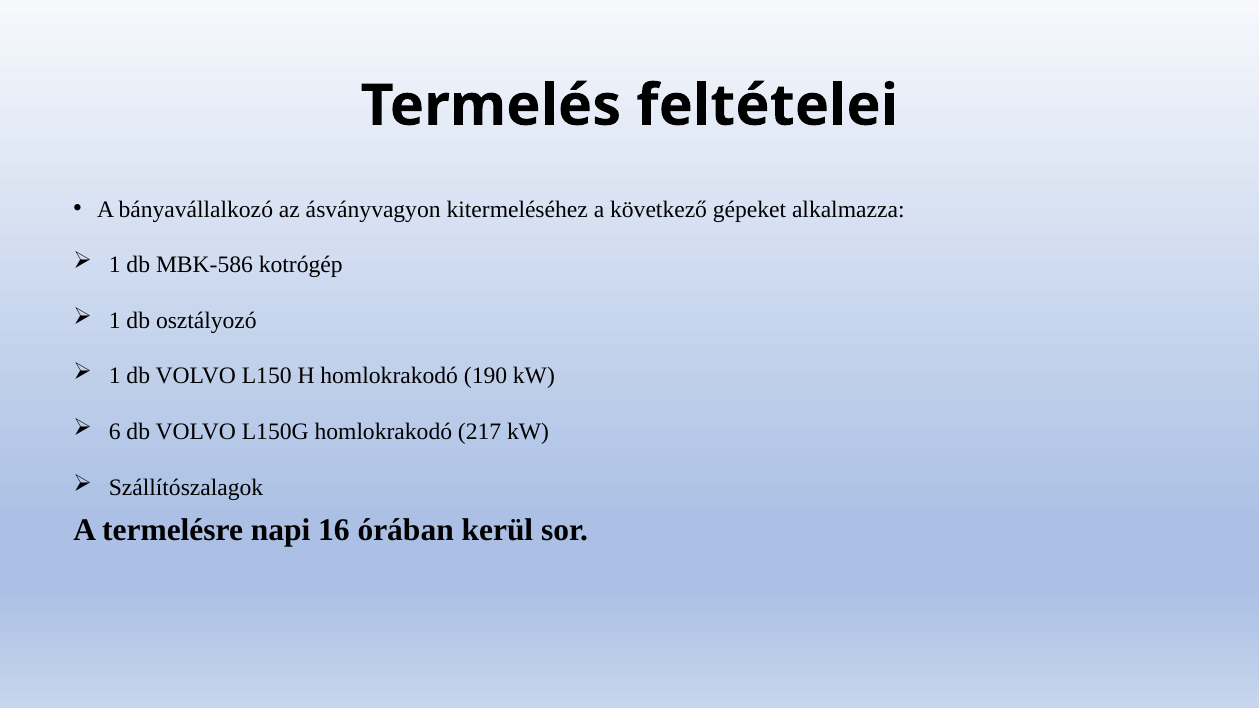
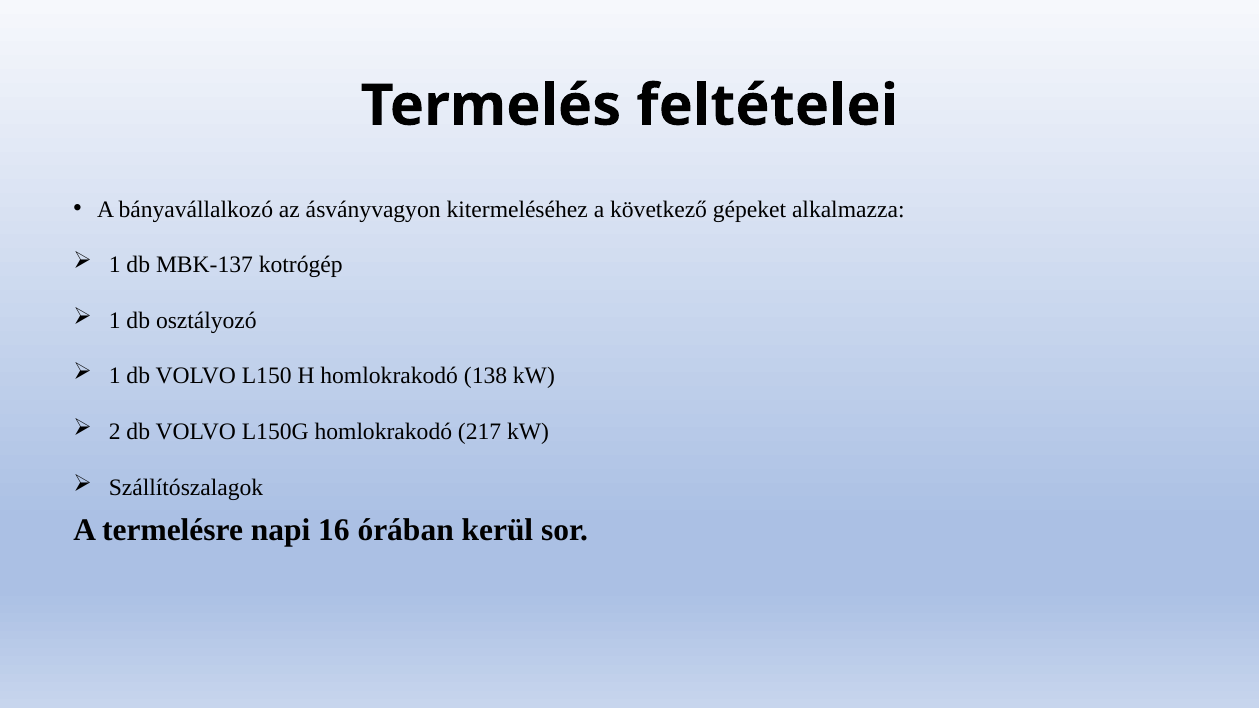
MBK-586: MBK-586 -> MBK-137
190: 190 -> 138
6: 6 -> 2
